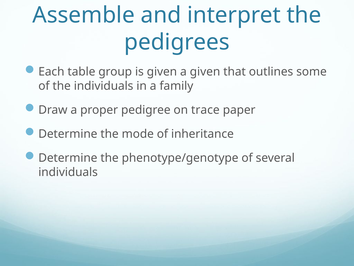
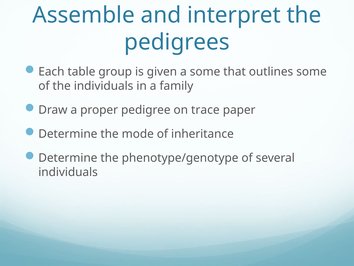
a given: given -> some
